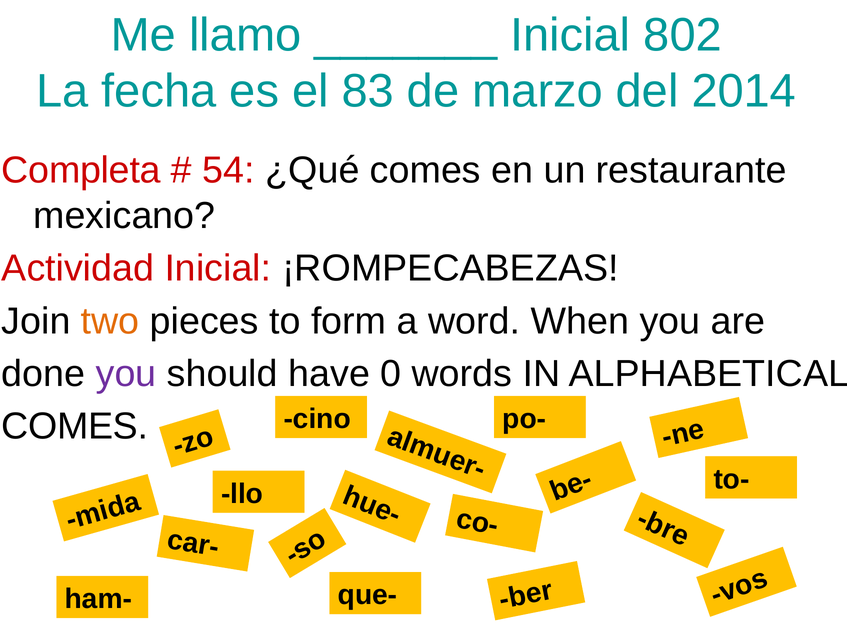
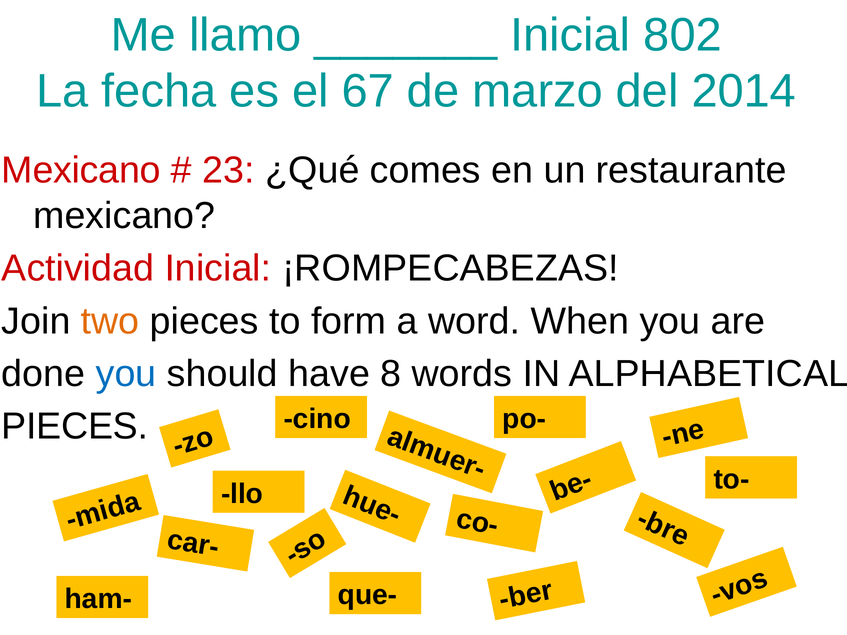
83: 83 -> 67
Completa at (81, 171): Completa -> Mexicano
54: 54 -> 23
you at (126, 374) colour: purple -> blue
0: 0 -> 8
COMES at (75, 427): COMES -> PIECES
